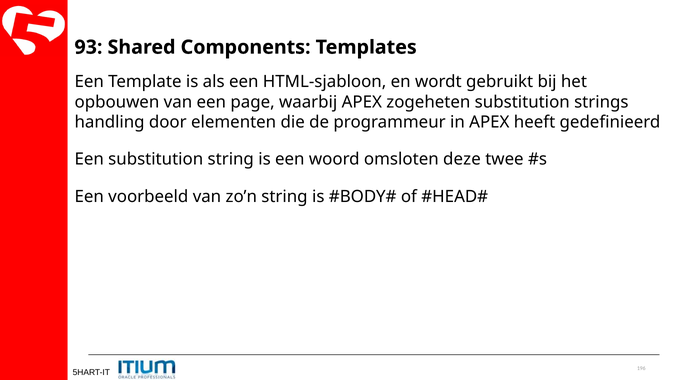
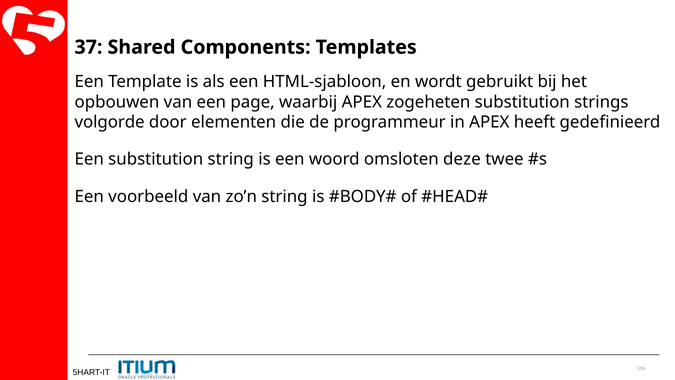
93: 93 -> 37
handling: handling -> volgorde
